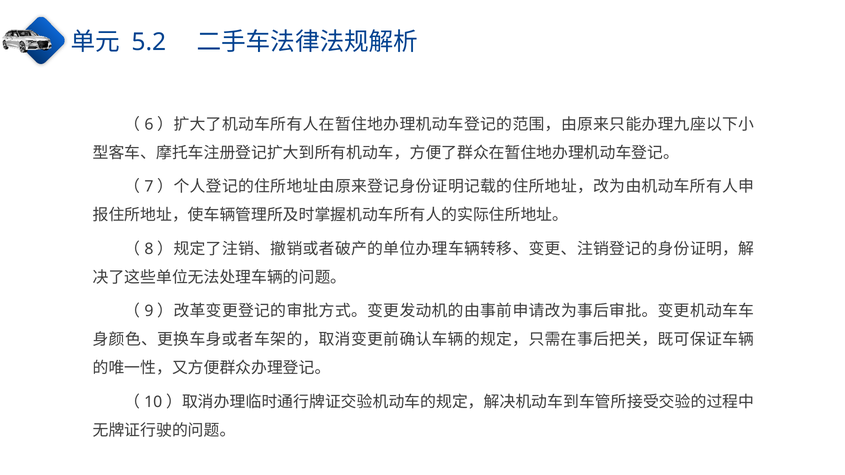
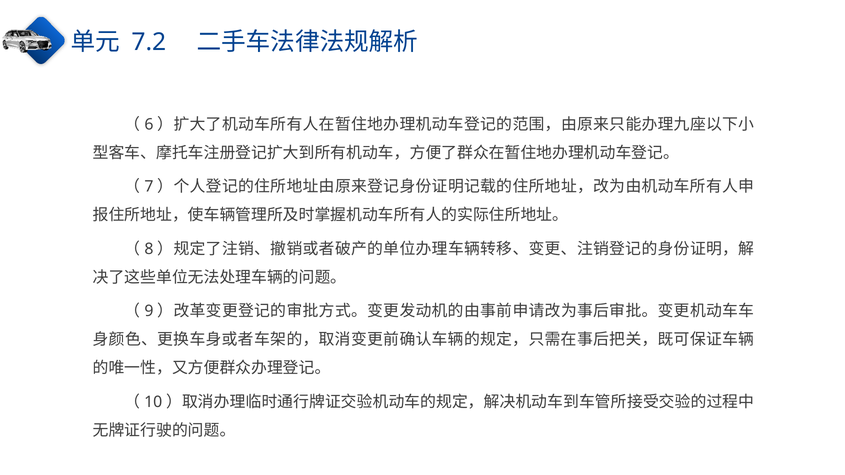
5.2: 5.2 -> 7.2
